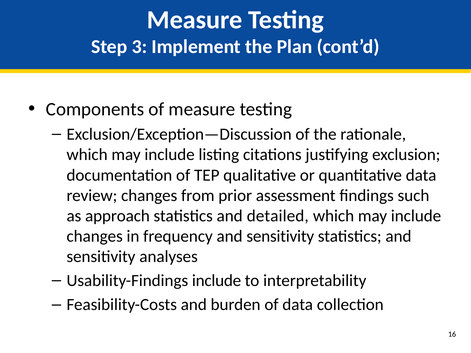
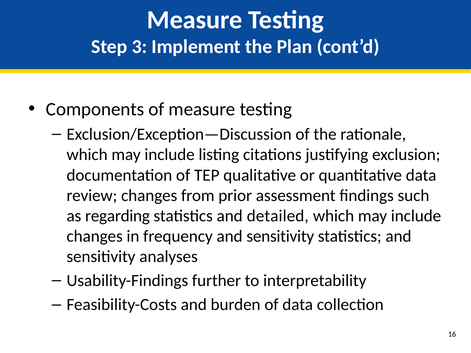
approach: approach -> regarding
Usability-Findings include: include -> further
